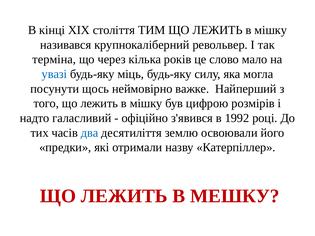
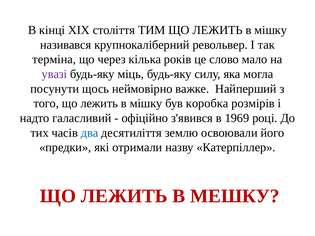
увазі colour: blue -> purple
цифрою: цифрою -> коробка
1992: 1992 -> 1969
